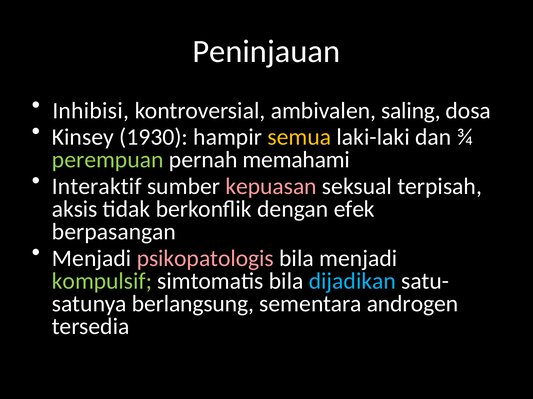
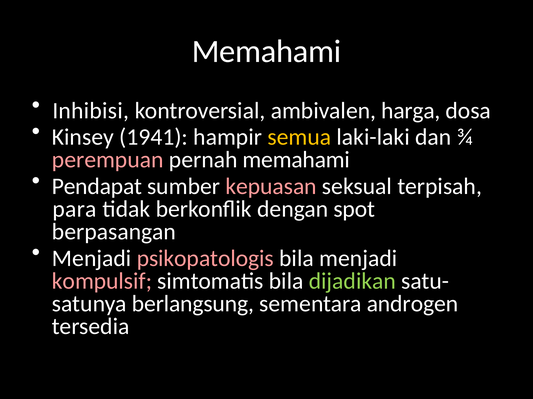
Peninjauan at (266, 52): Peninjauan -> Memahami
saling: saling -> harga
1930: 1930 -> 1941
perempuan colour: light green -> pink
Interaktif: Interaktif -> Pendapat
aksis: aksis -> para
efek: efek -> spot
kompulsif colour: light green -> pink
dijadikan colour: light blue -> light green
